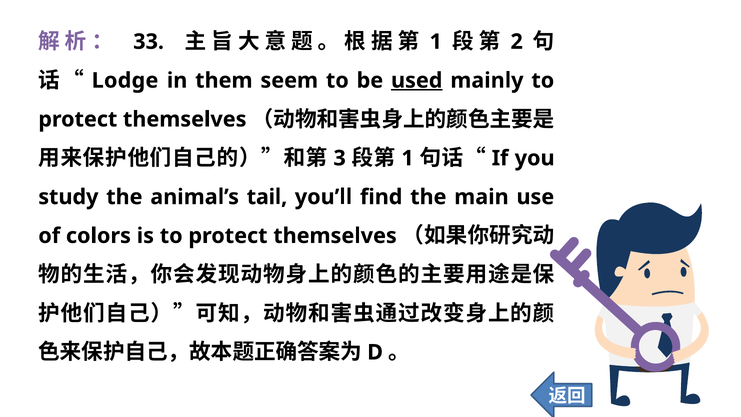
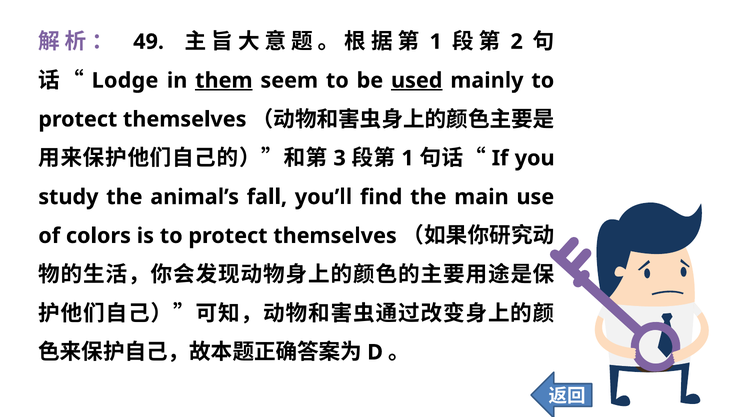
33: 33 -> 49
them underline: none -> present
tail: tail -> fall
